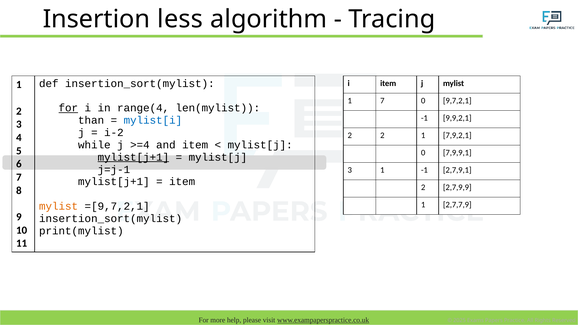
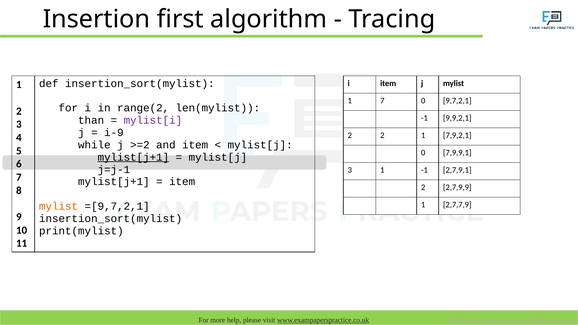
less: less -> first
for at (68, 108) underline: present -> none
range(4: range(4 -> range(2
mylist[i colour: blue -> purple
i-2: i-2 -> i-9
>=4: >=4 -> >=2
